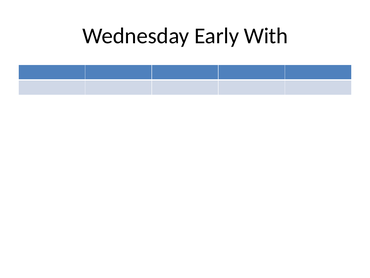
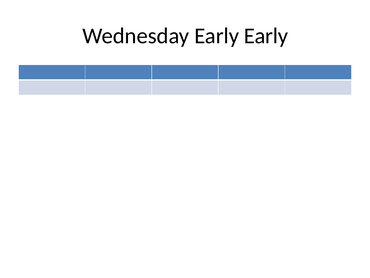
Early With: With -> Early
